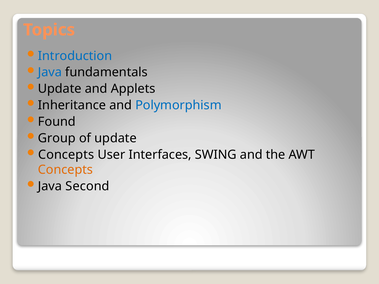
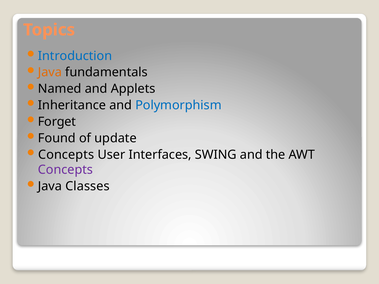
Java at (50, 72) colour: blue -> orange
Update at (60, 89): Update -> Named
Found: Found -> Forget
Group: Group -> Found
Concepts at (65, 170) colour: orange -> purple
Second: Second -> Classes
